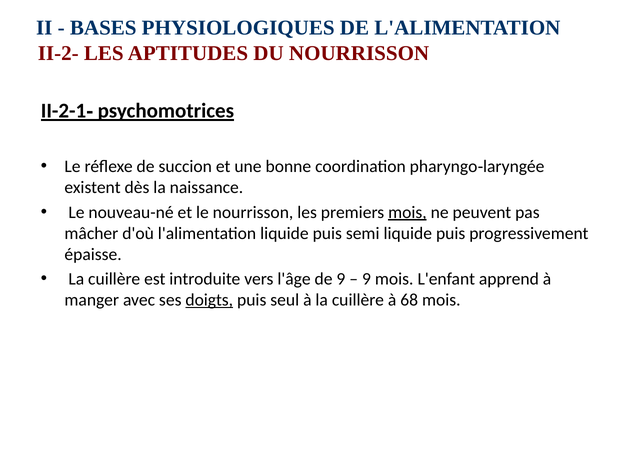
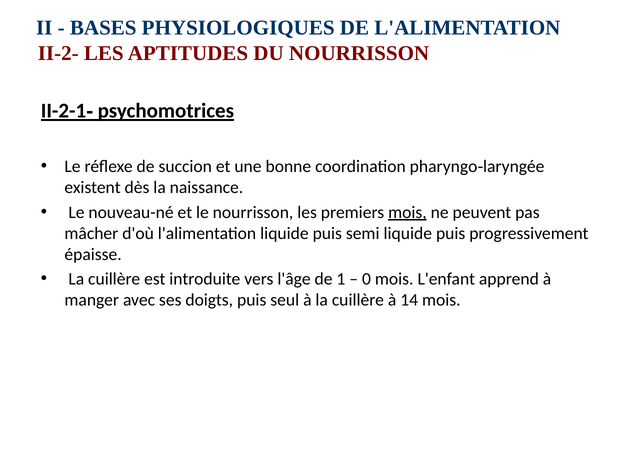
de 9: 9 -> 1
9 at (366, 279): 9 -> 0
doigts underline: present -> none
68: 68 -> 14
